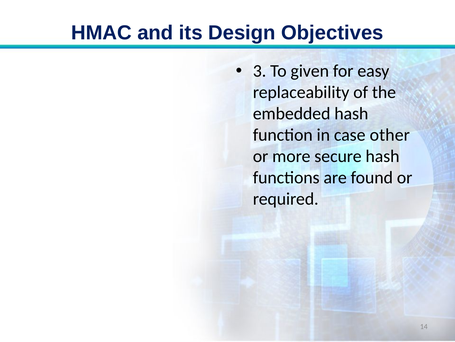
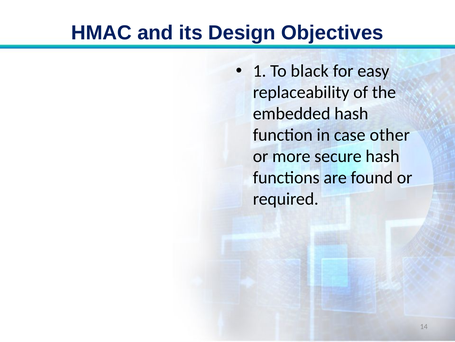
3: 3 -> 1
given: given -> black
